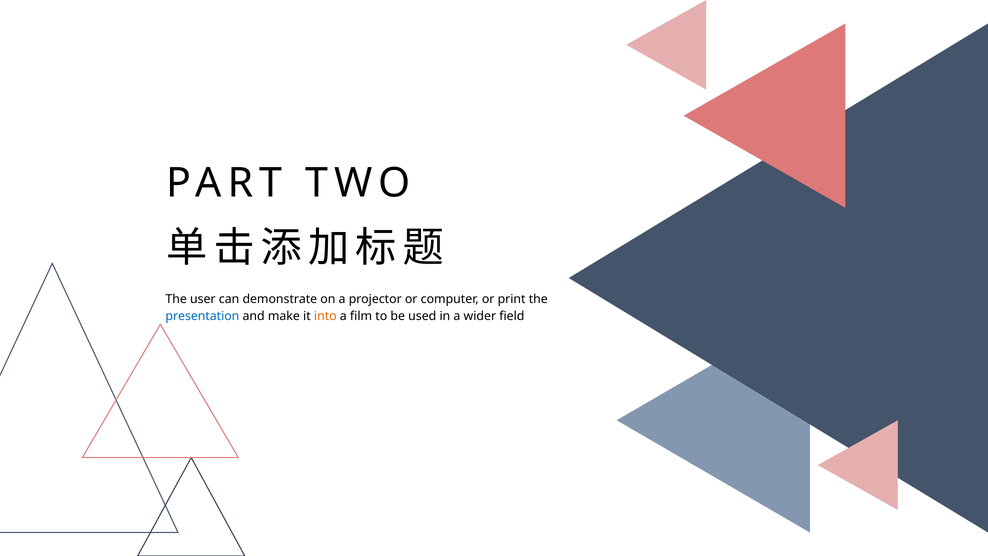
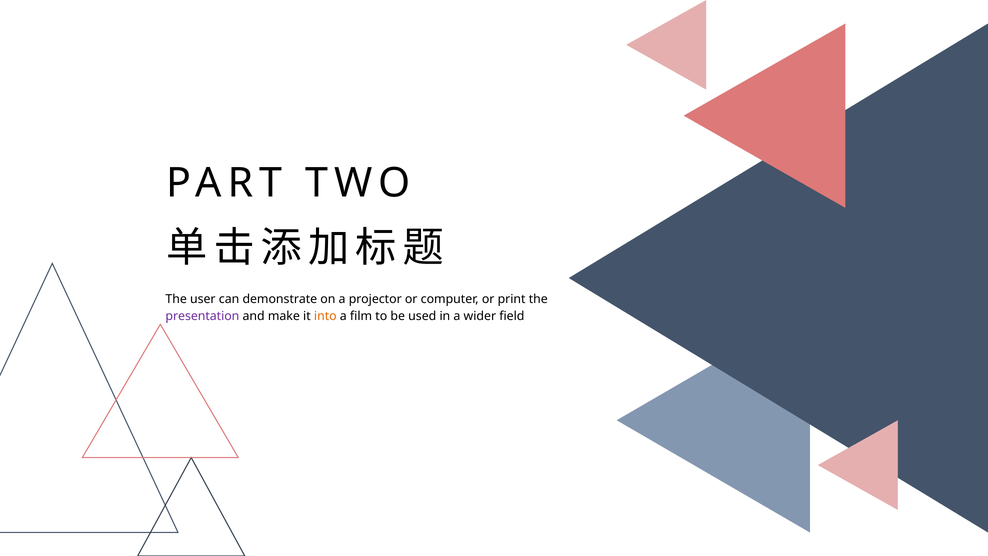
presentation colour: blue -> purple
